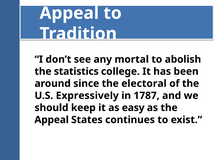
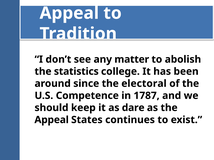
mortal: mortal -> matter
Expressively: Expressively -> Competence
easy: easy -> dare
